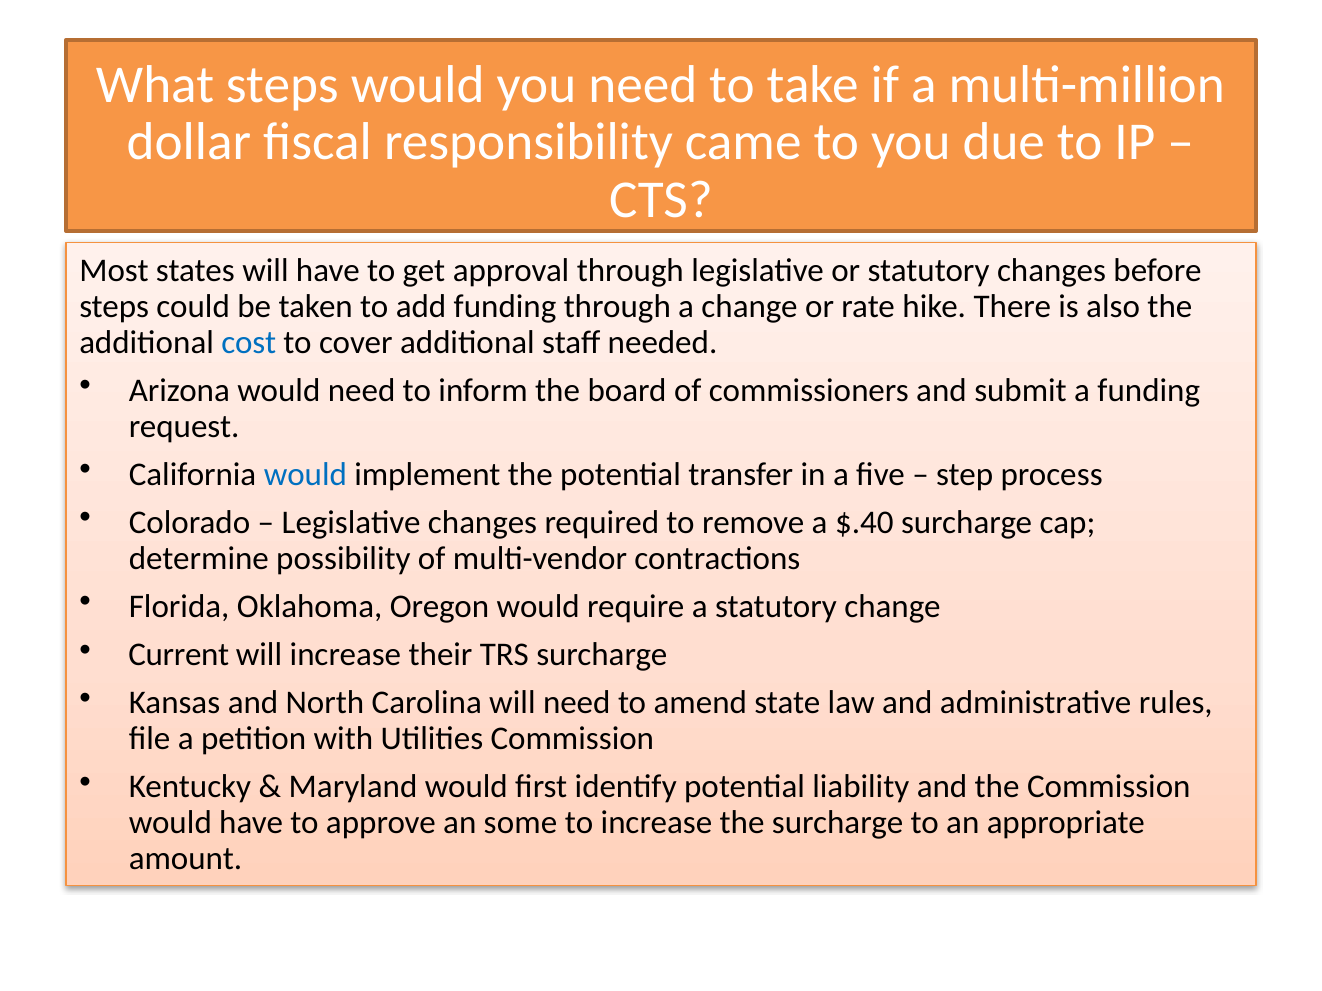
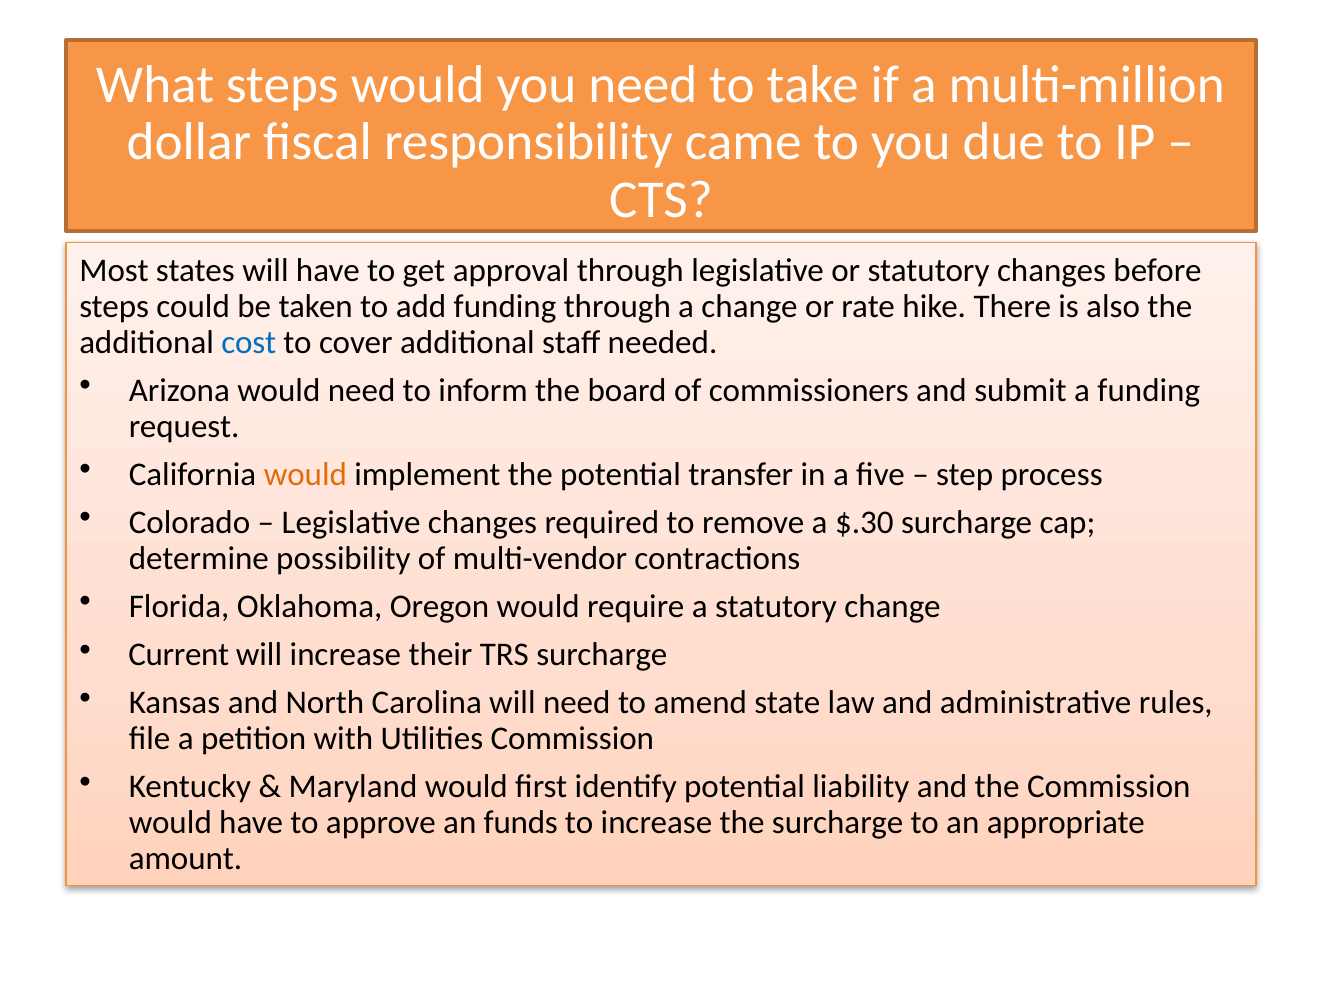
would at (305, 475) colour: blue -> orange
$.40: $.40 -> $.30
some: some -> funds
